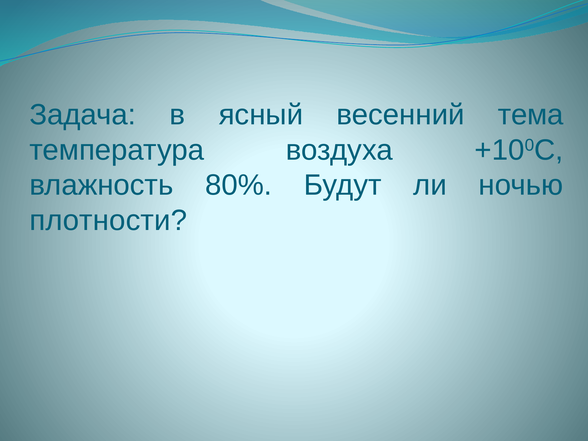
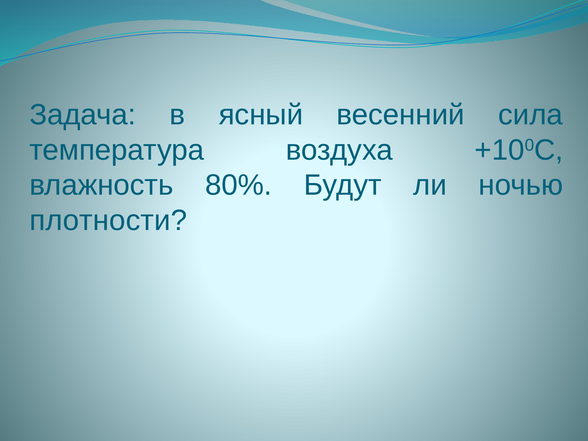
тема: тема -> сила
